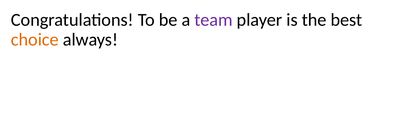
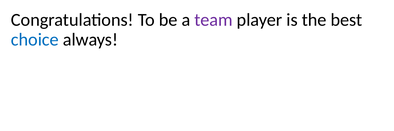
choice colour: orange -> blue
